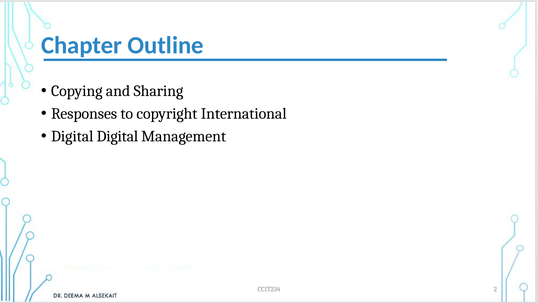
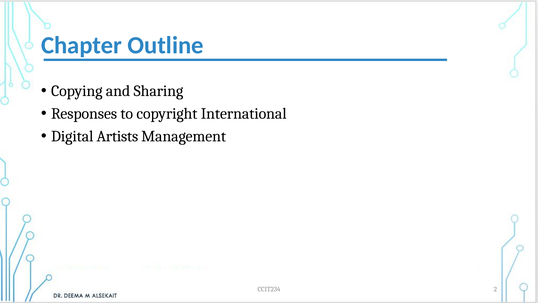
Digital Digital: Digital -> Artists
